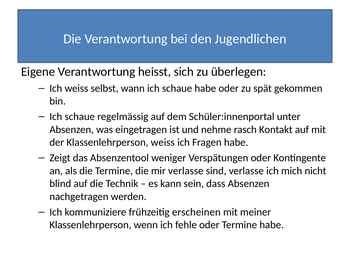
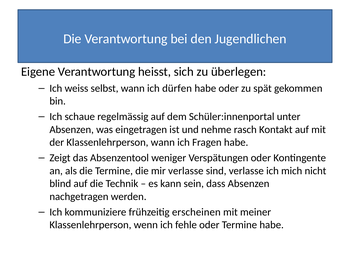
wann ich schaue: schaue -> dürfen
Klassenlehrperson weiss: weiss -> wann
